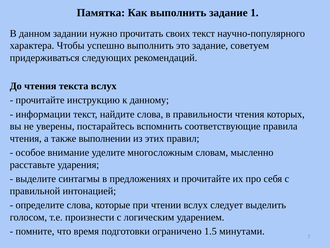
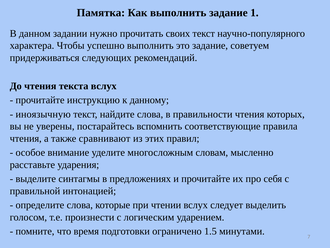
информации: информации -> иноязычную
выполнении: выполнении -> сравнивают
